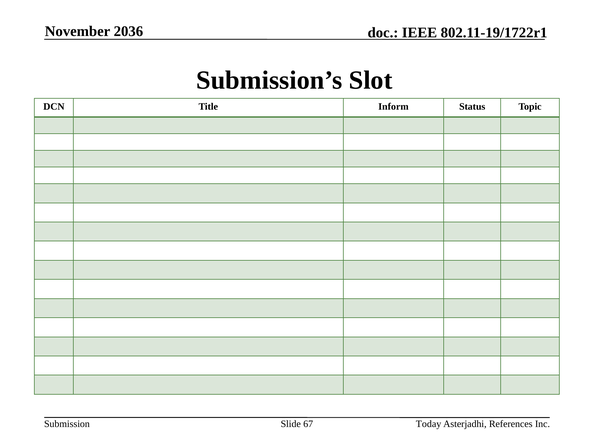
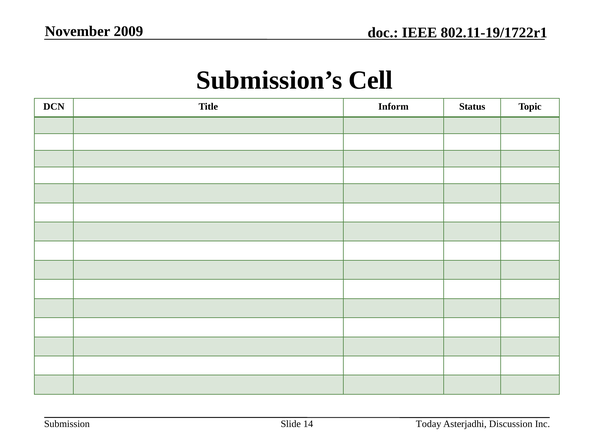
2036: 2036 -> 2009
Slot: Slot -> Cell
67: 67 -> 14
References: References -> Discussion
